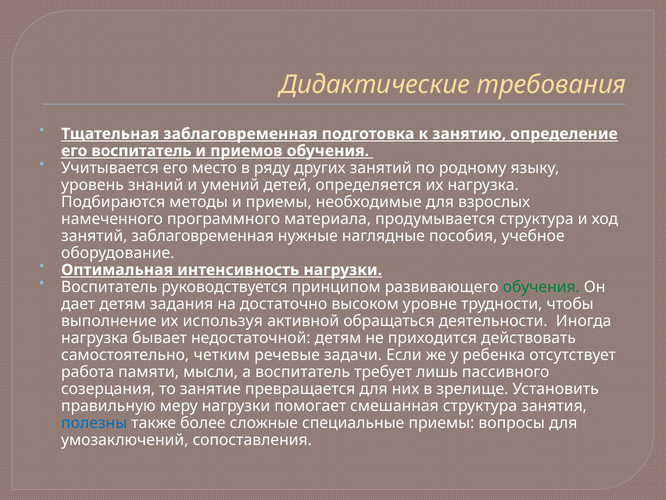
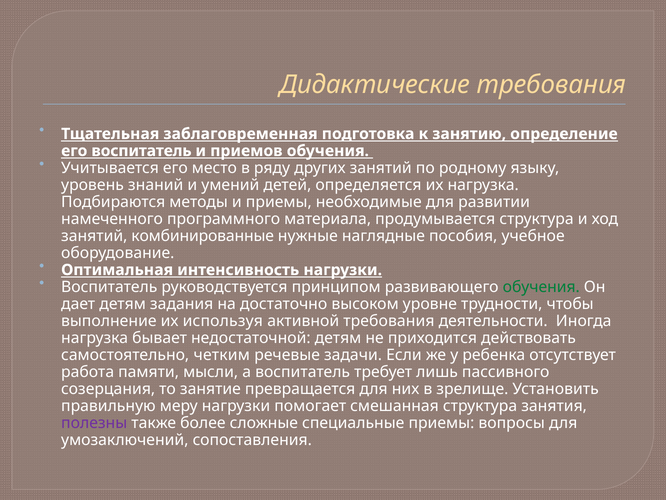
взрослых: взрослых -> развитии
занятий заблаговременная: заблаговременная -> комбинированные
активной обращаться: обращаться -> требования
полезны colour: blue -> purple
